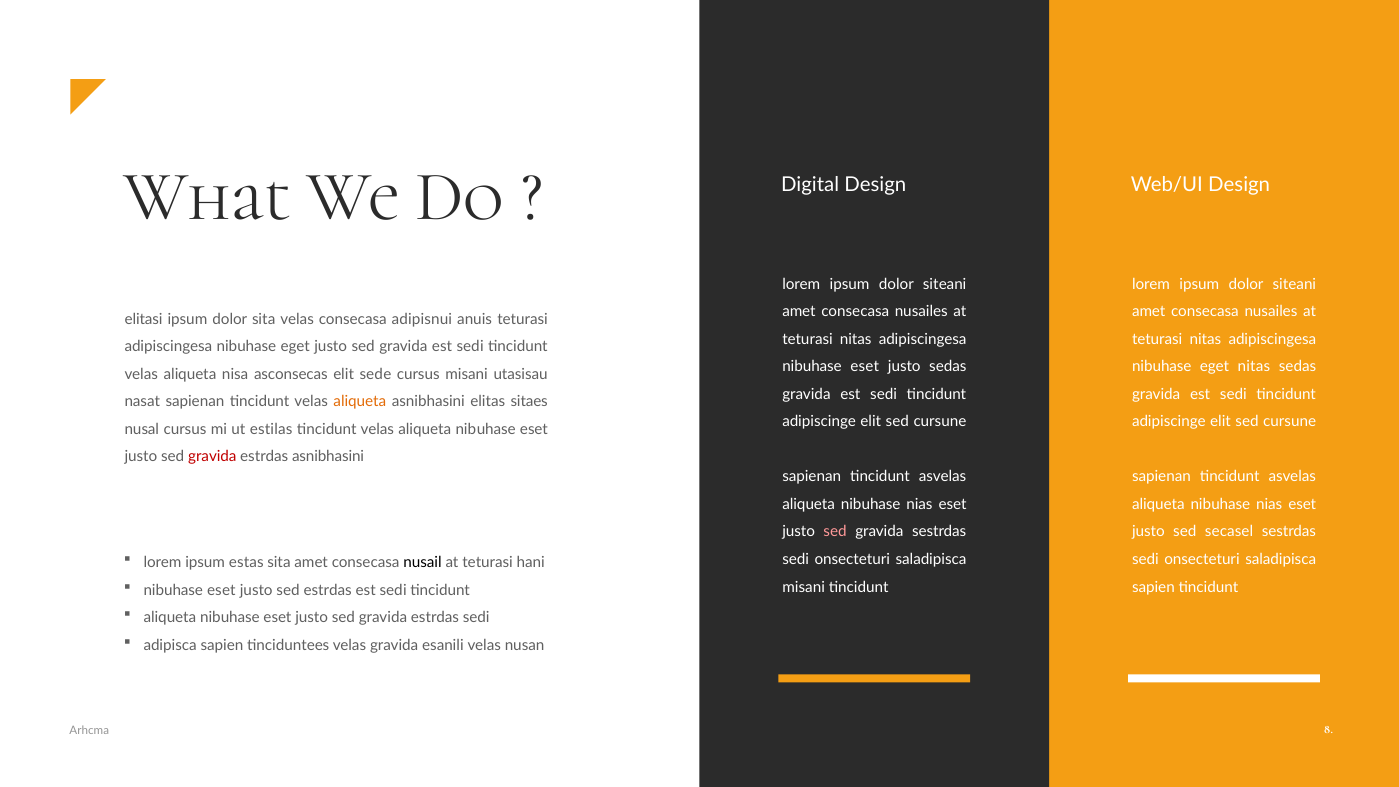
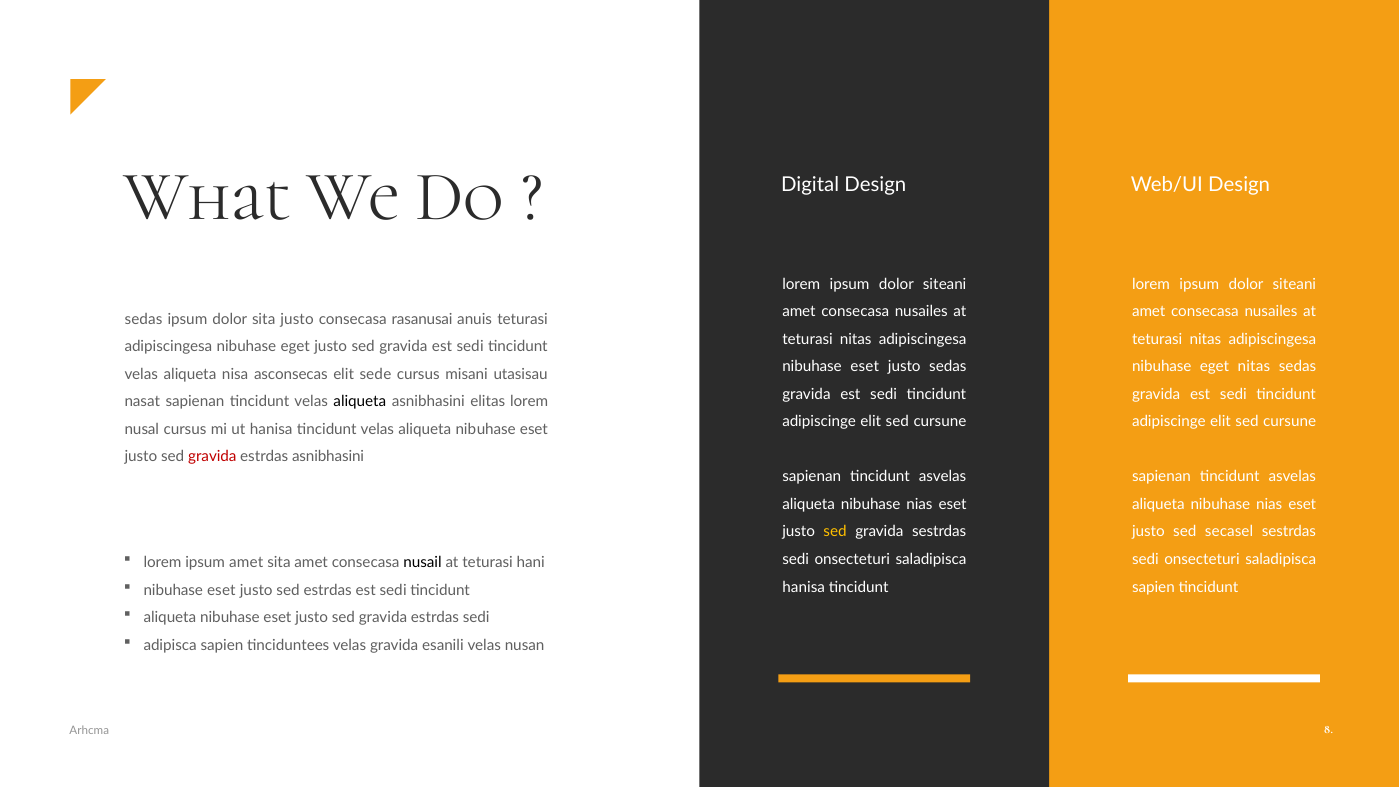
elitasi at (144, 319): elitasi -> sedas
sita velas: velas -> justo
adipisnui: adipisnui -> rasanusai
aliqueta at (360, 402) colour: orange -> black
elitas sitaes: sitaes -> lorem
ut estilas: estilas -> hanisa
sed at (835, 532) colour: pink -> yellow
ipsum estas: estas -> amet
misani at (804, 587): misani -> hanisa
